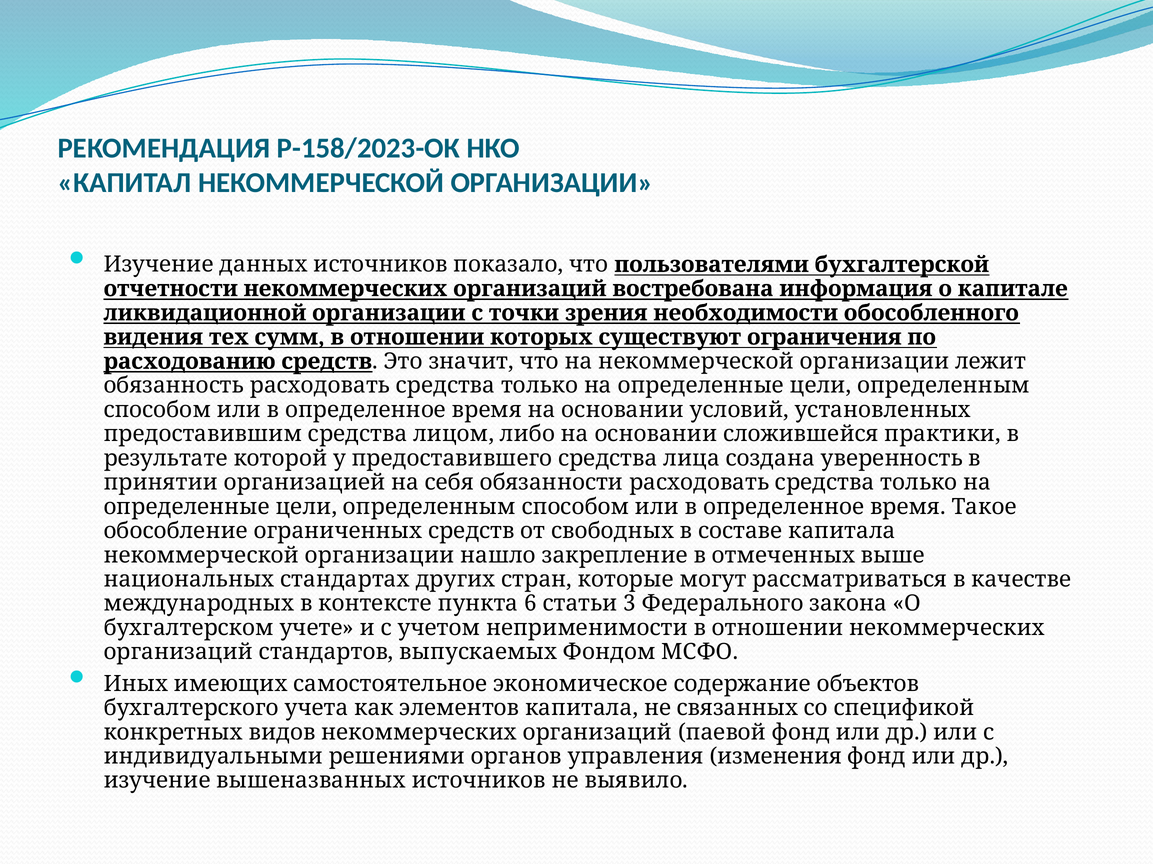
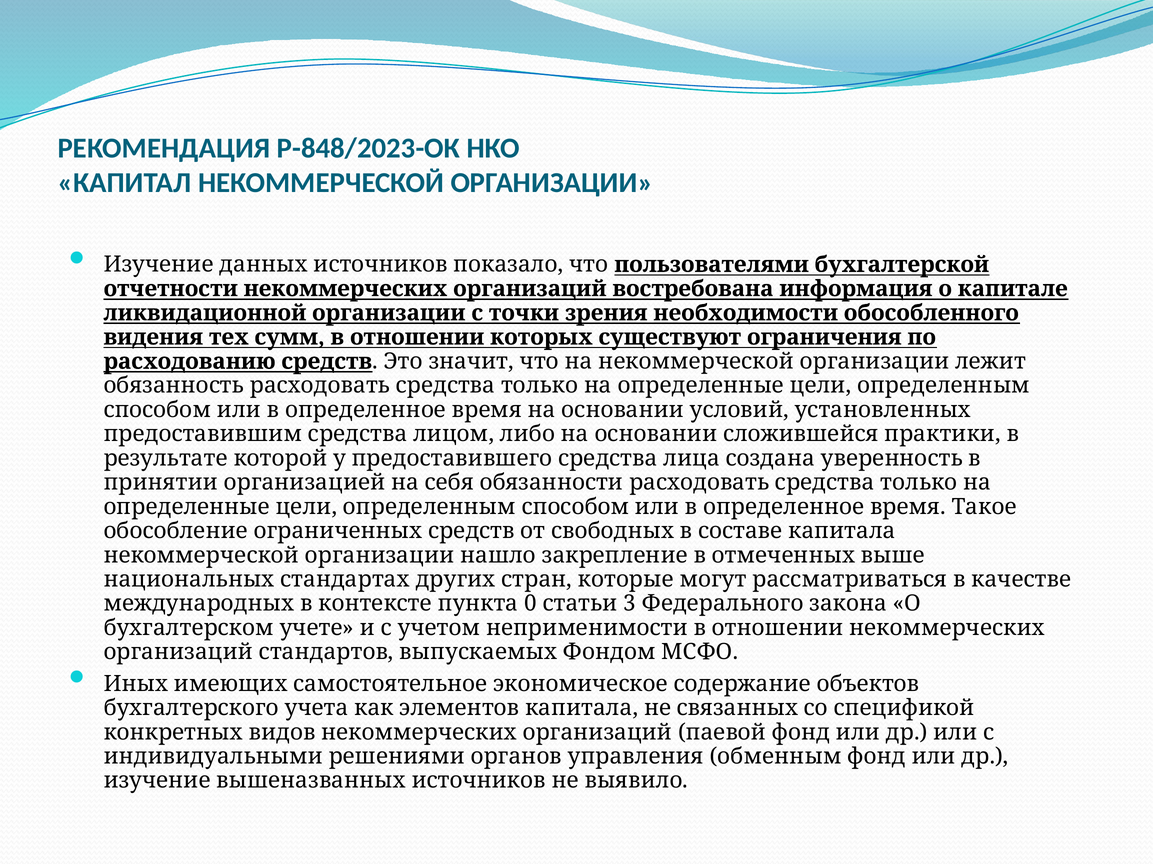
Р-158/2023-ОК: Р-158/2023-ОК -> Р-848/2023-ОК
6: 6 -> 0
изменения: изменения -> обменным
